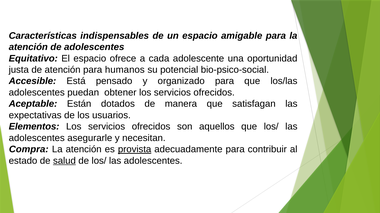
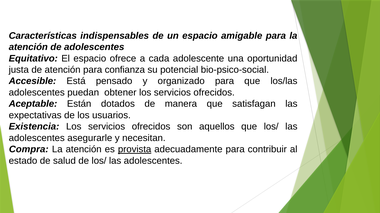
humanos: humanos -> confianza
Elementos: Elementos -> Existencia
salud underline: present -> none
